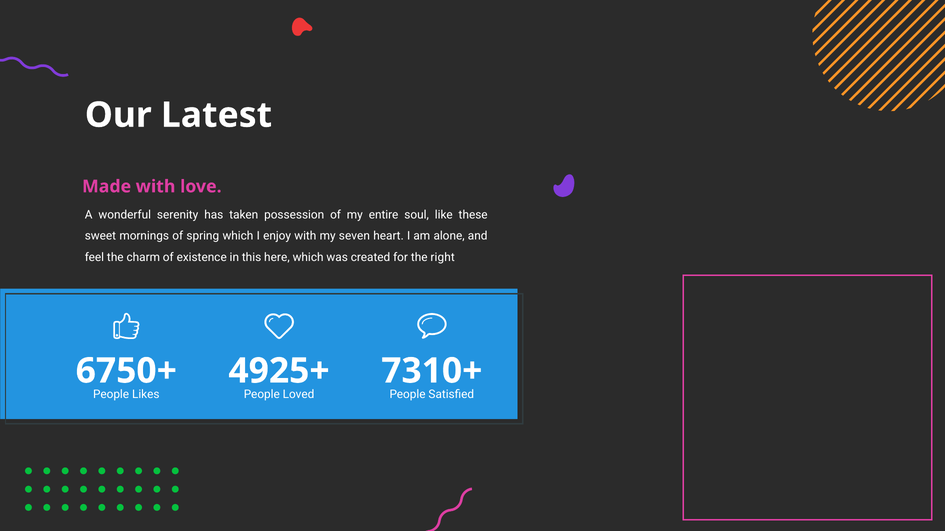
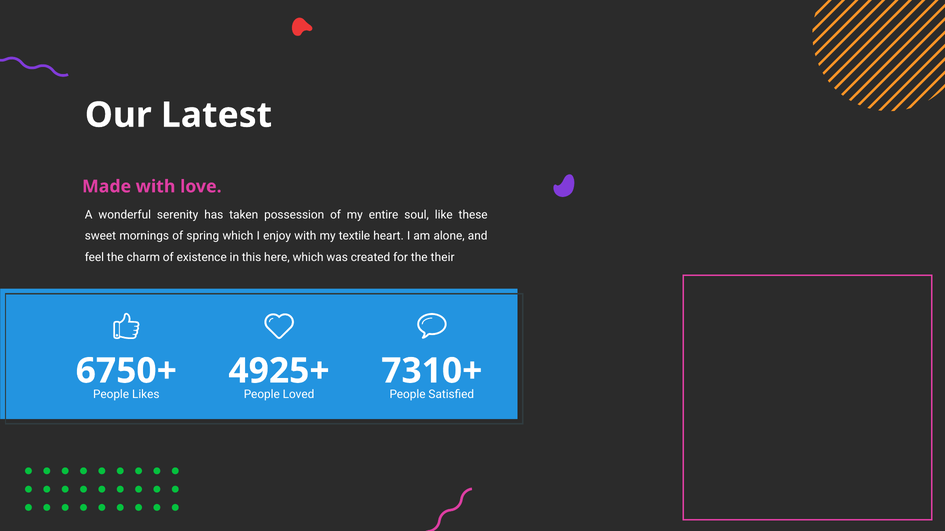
seven: seven -> textile
right: right -> their
